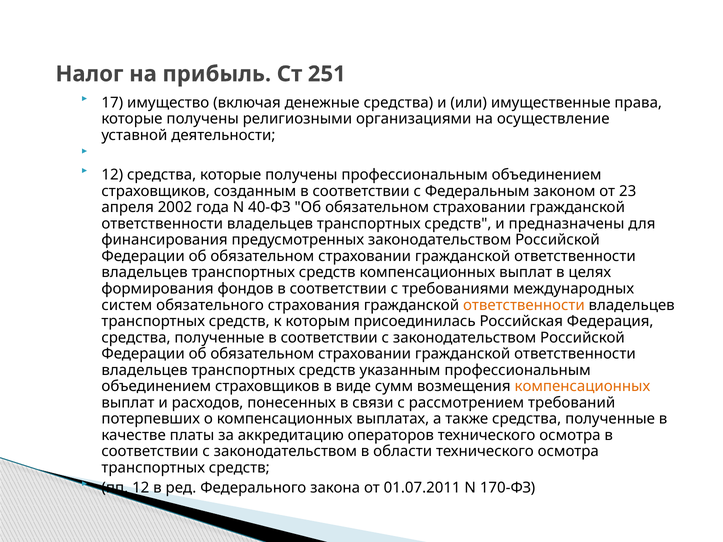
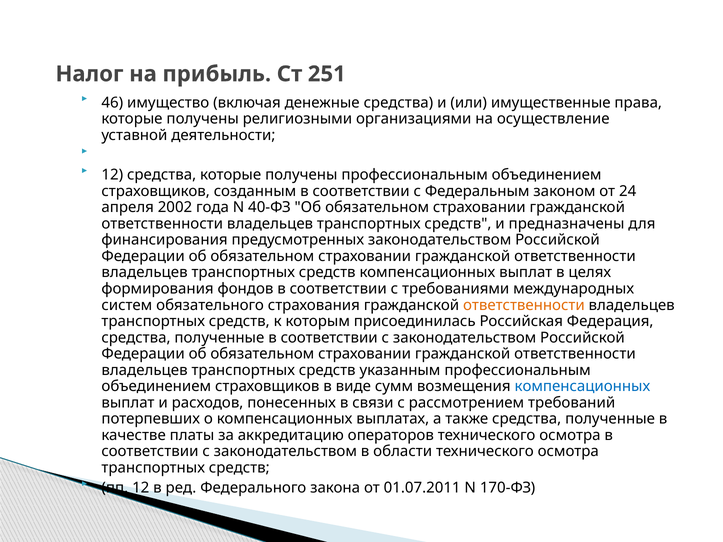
17: 17 -> 46
23: 23 -> 24
компенсационных at (582, 387) colour: orange -> blue
